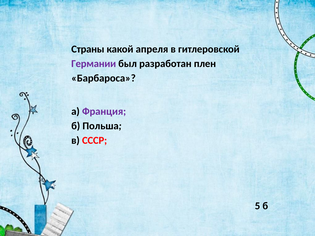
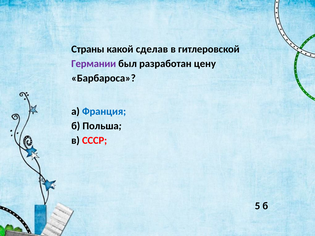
апреля: апреля -> сделав
плен: плен -> цену
Франция colour: purple -> blue
